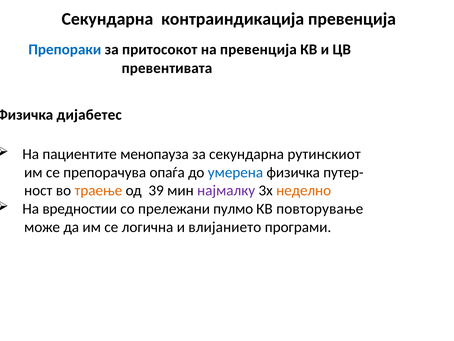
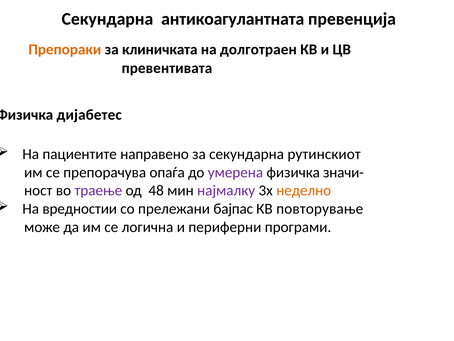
контраиндикација: контраиндикација -> антикоагулантната
Препораки colour: blue -> orange
притосокот: притосокот -> клиничката
на превенција: превенција -> долготраен
менопауза: менопауза -> направено
умерена colour: blue -> purple
путер-: путер- -> значи-
траење colour: orange -> purple
39: 39 -> 48
пулмо: пулмо -> бајпас
влијанието: влијанието -> периферни
